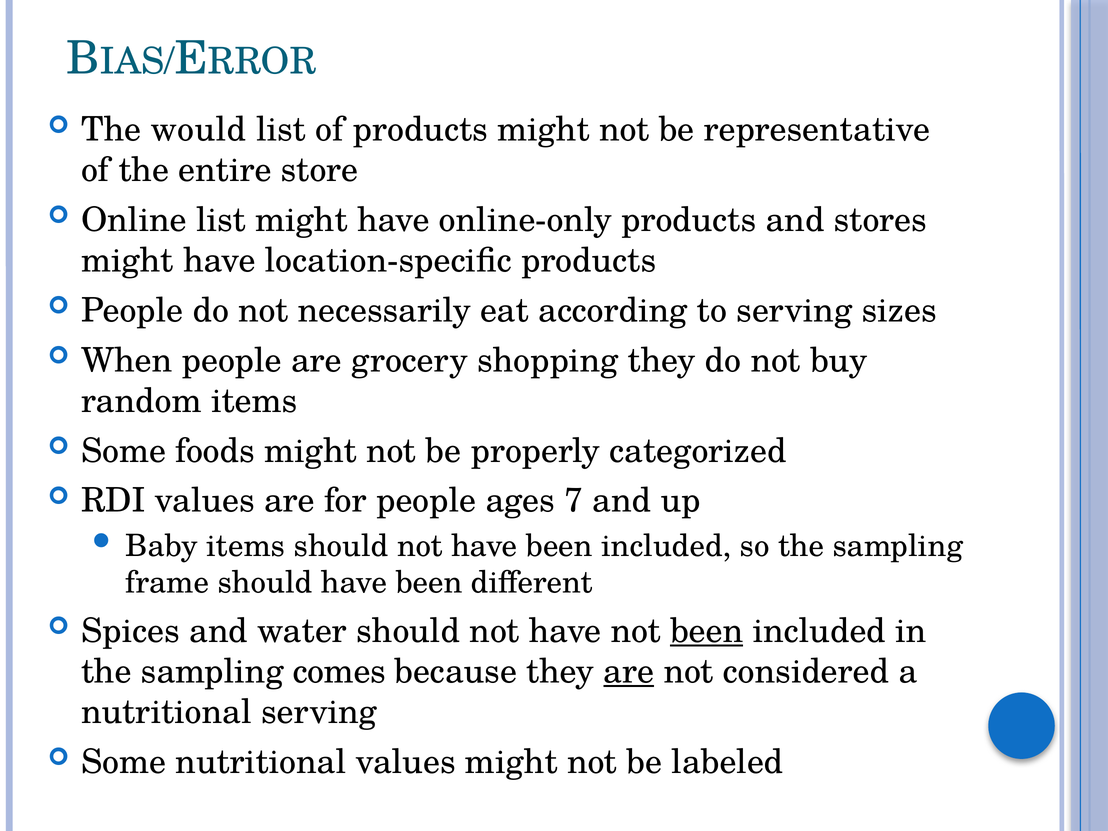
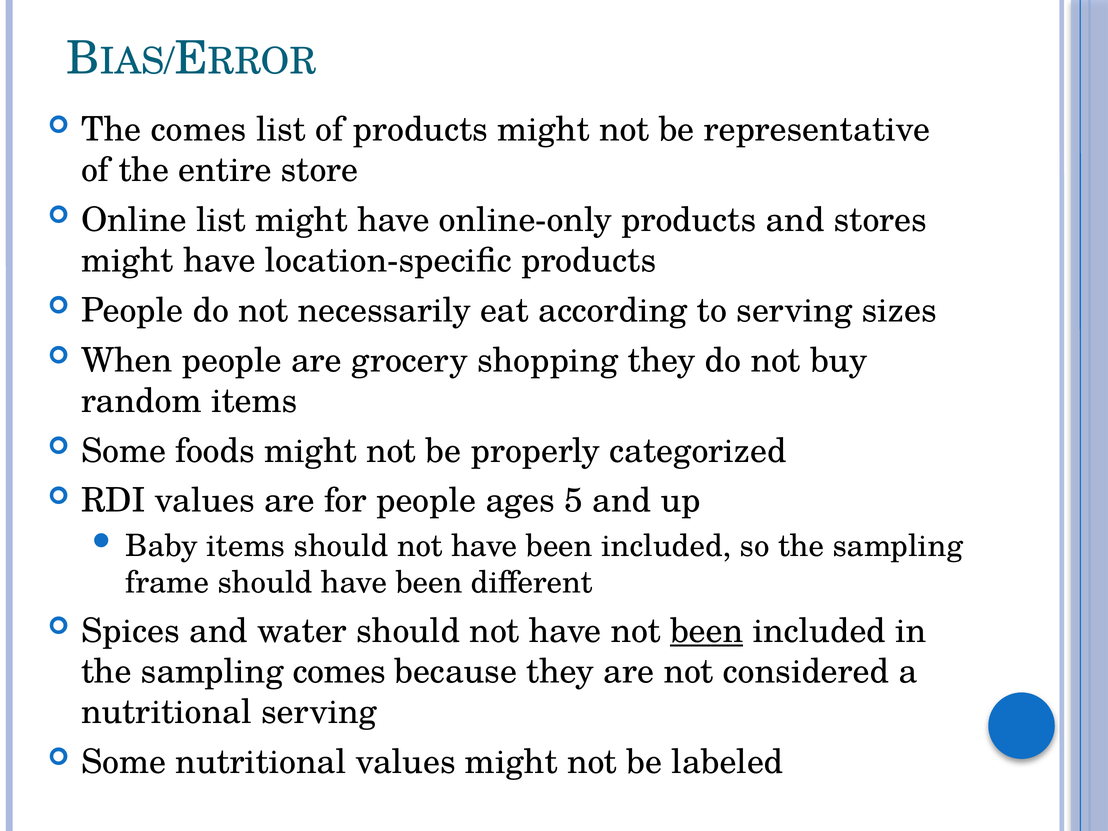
The would: would -> comes
7: 7 -> 5
are at (629, 672) underline: present -> none
